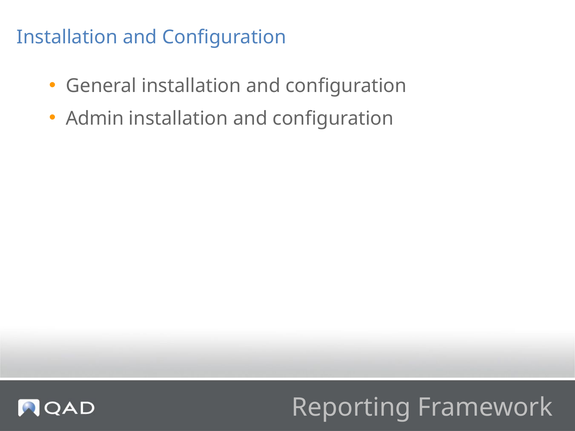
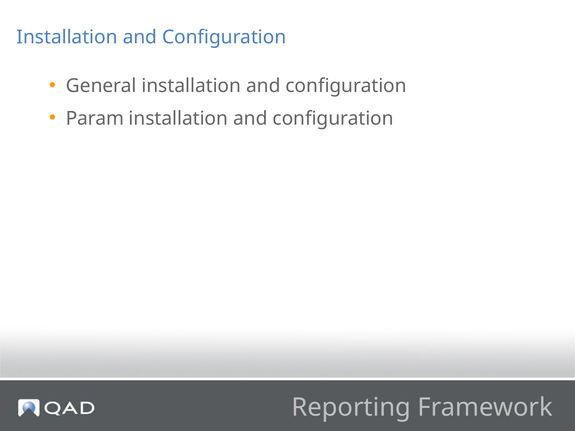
Admin: Admin -> Param
